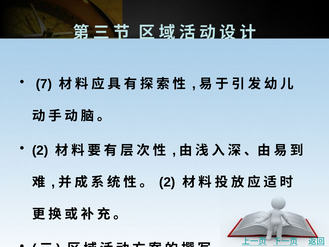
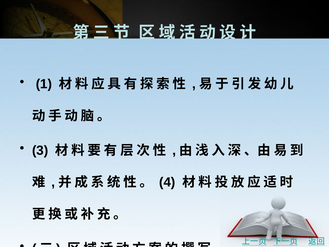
7: 7 -> 1
2 at (40, 150): 2 -> 3
2 at (167, 182): 2 -> 4
